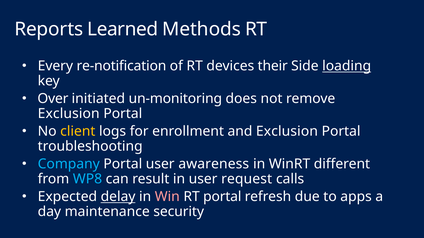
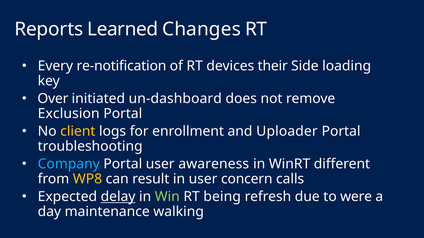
Methods: Methods -> Changes
loading underline: present -> none
un-monitoring: un-monitoring -> un-dashboard
and Exclusion: Exclusion -> Uploader
WP8 colour: light blue -> yellow
request: request -> concern
Win colour: pink -> light green
RT portal: portal -> being
apps: apps -> were
security: security -> walking
